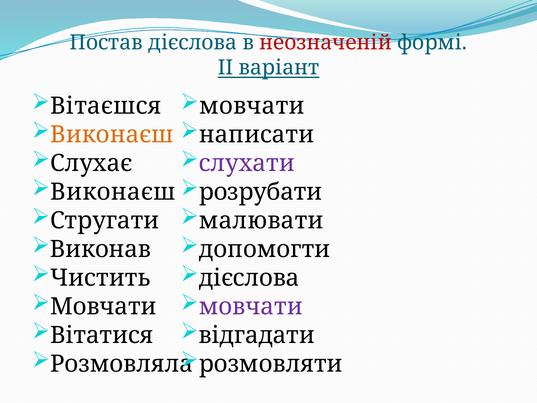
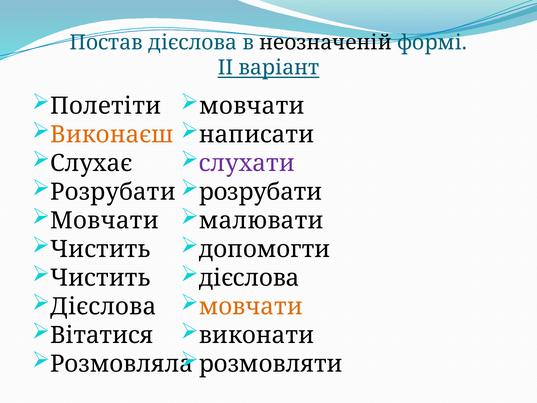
неозначеній colour: red -> black
Вітаєшся: Вітаєшся -> Полетіти
Виконаєш at (113, 192): Виконаєш -> Розрубати
Стругати at (105, 220): Стругати -> Мовчати
Виконав at (100, 249): Виконав -> Чистить
Мовчати at (103, 306): Мовчати -> Дієслова
мовчати at (251, 306) colour: purple -> orange
відгадати: відгадати -> виконати
